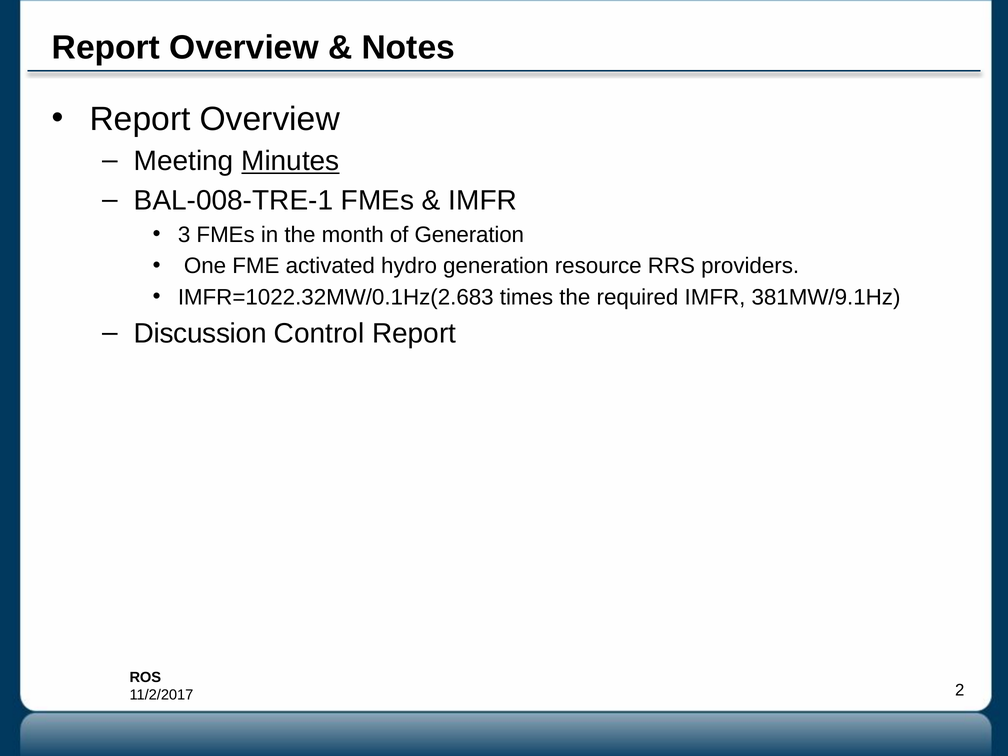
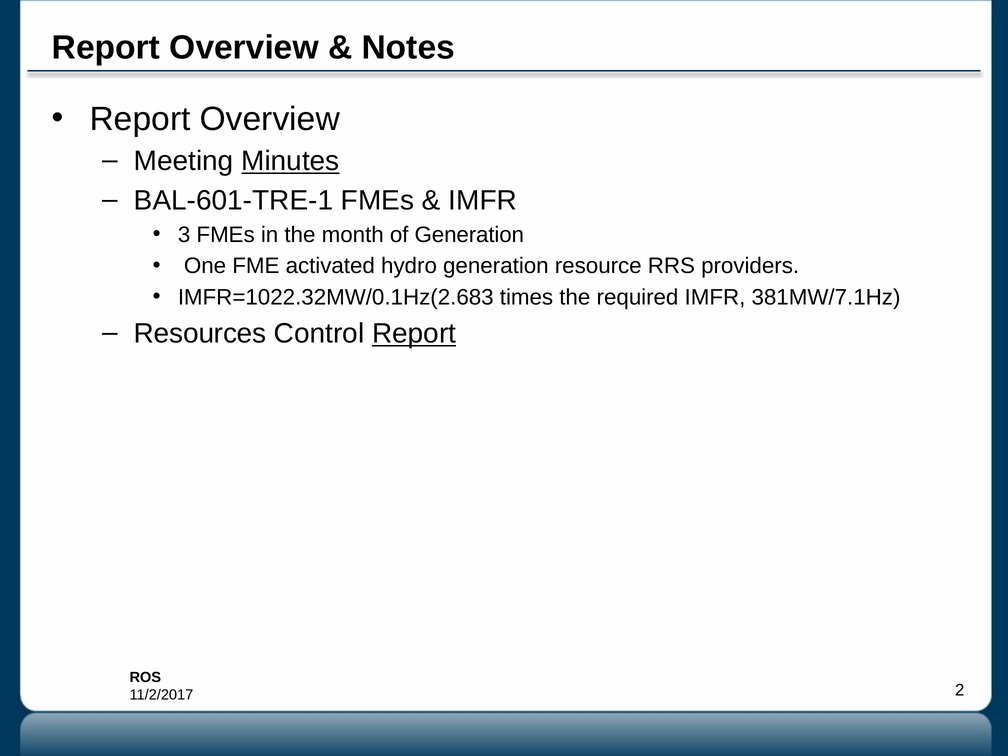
BAL-008-TRE-1: BAL-008-TRE-1 -> BAL-601-TRE-1
381MW/9.1Hz: 381MW/9.1Hz -> 381MW/7.1Hz
Discussion: Discussion -> Resources
Report at (414, 334) underline: none -> present
